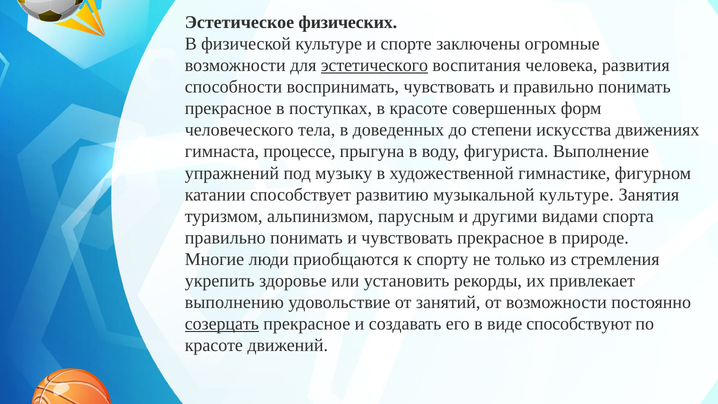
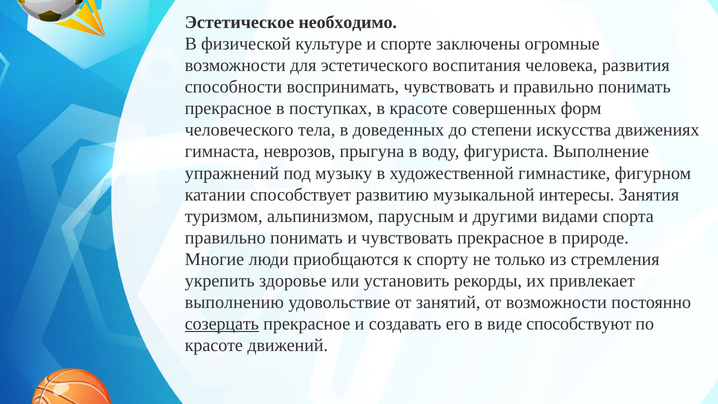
физических: физических -> необходимо
эстетического underline: present -> none
процессе: процессе -> неврозов
музыкальной культуре: культуре -> интересы
